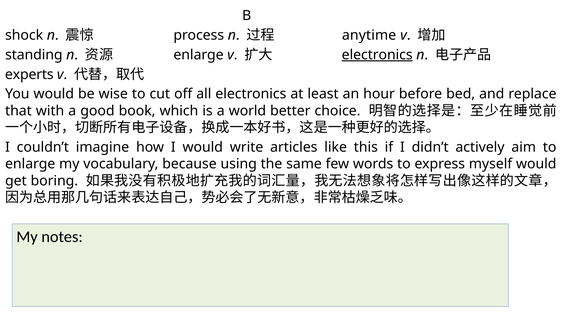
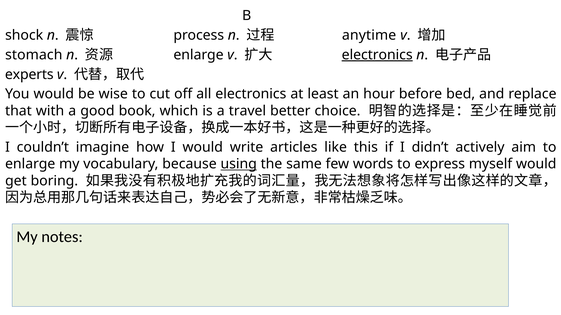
standing: standing -> stomach
world: world -> travel
using underline: none -> present
